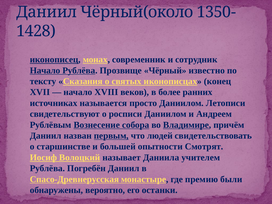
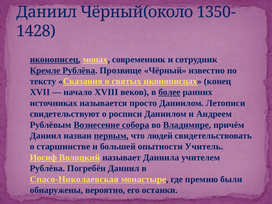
Начало at (45, 70): Начало -> Кремле
более underline: none -> present
Смотрят: Смотрят -> Учитель
Спасо-Древнерусская: Спасо-Древнерусская -> Спасо-Николаевская
